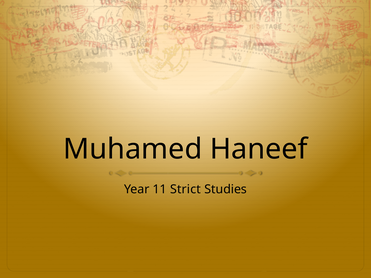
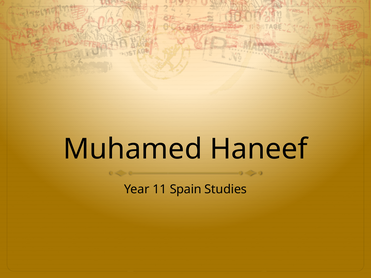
Strict: Strict -> Spain
